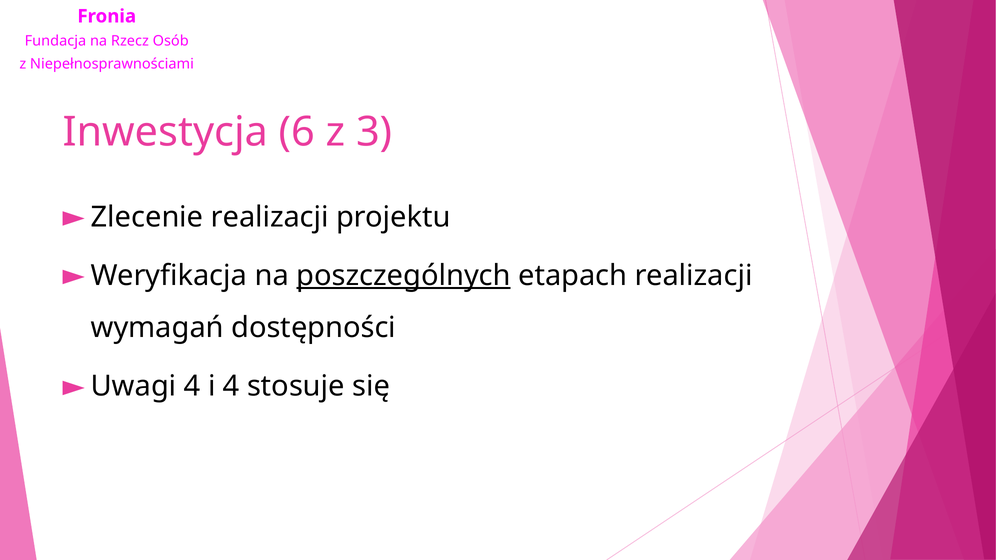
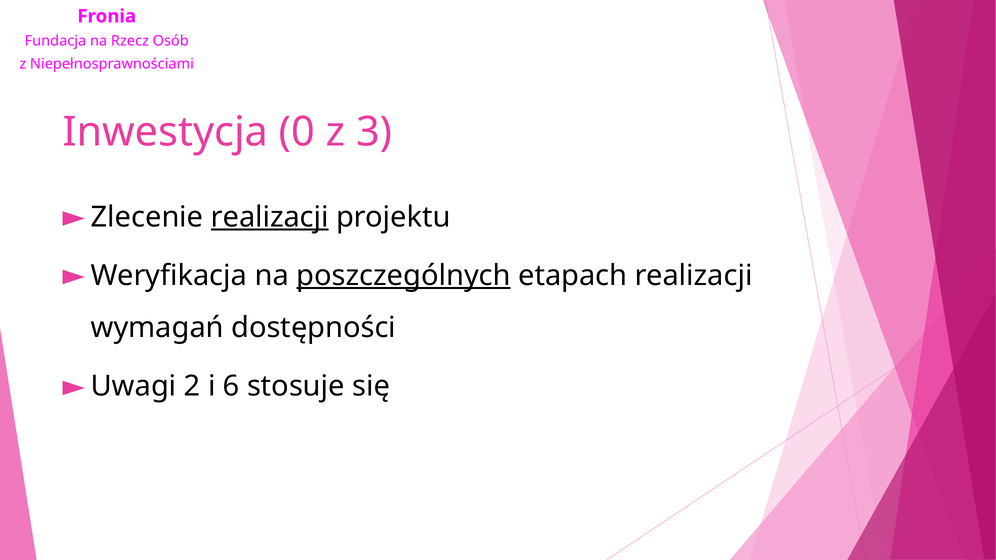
6: 6 -> 0
realizacji at (270, 217) underline: none -> present
Uwagi 4: 4 -> 2
i 4: 4 -> 6
